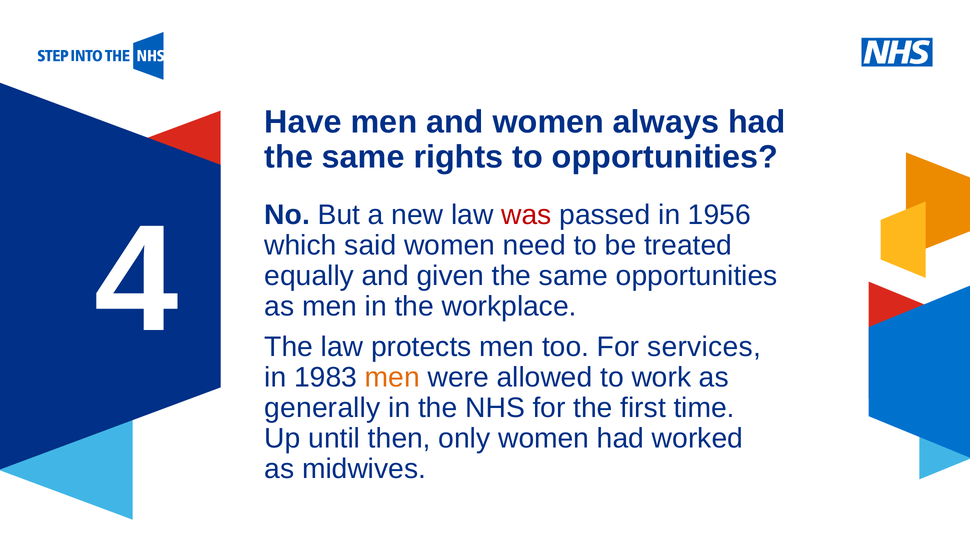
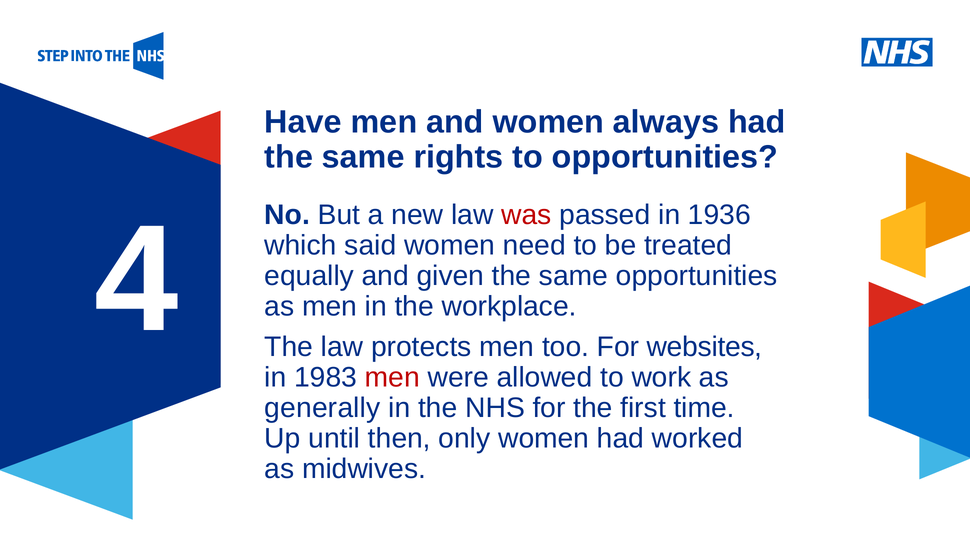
1956: 1956 -> 1936
services: services -> websites
men at (392, 378) colour: orange -> red
